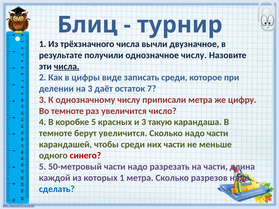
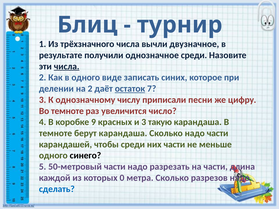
однозначное числу: числу -> среди
в цифры: цифры -> одного
записать среди: среди -> синих
на 3: 3 -> 2
остаток underline: none -> present
приписали метра: метра -> песни
коробке 5: 5 -> 9
берут увеличится: увеличится -> карандаша
синего colour: red -> black
которых 1: 1 -> 0
